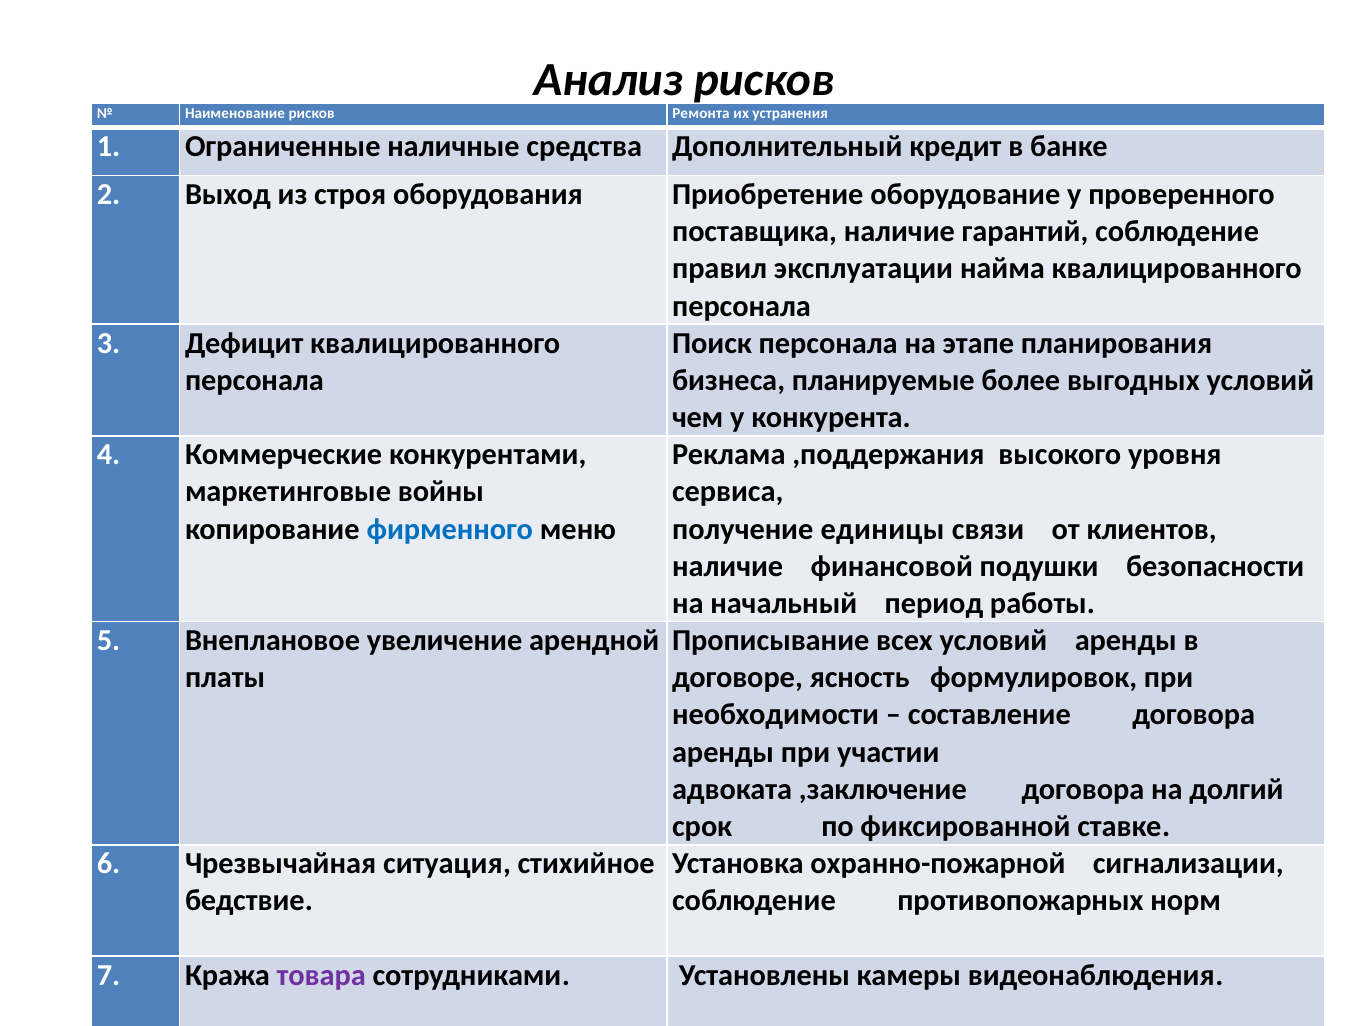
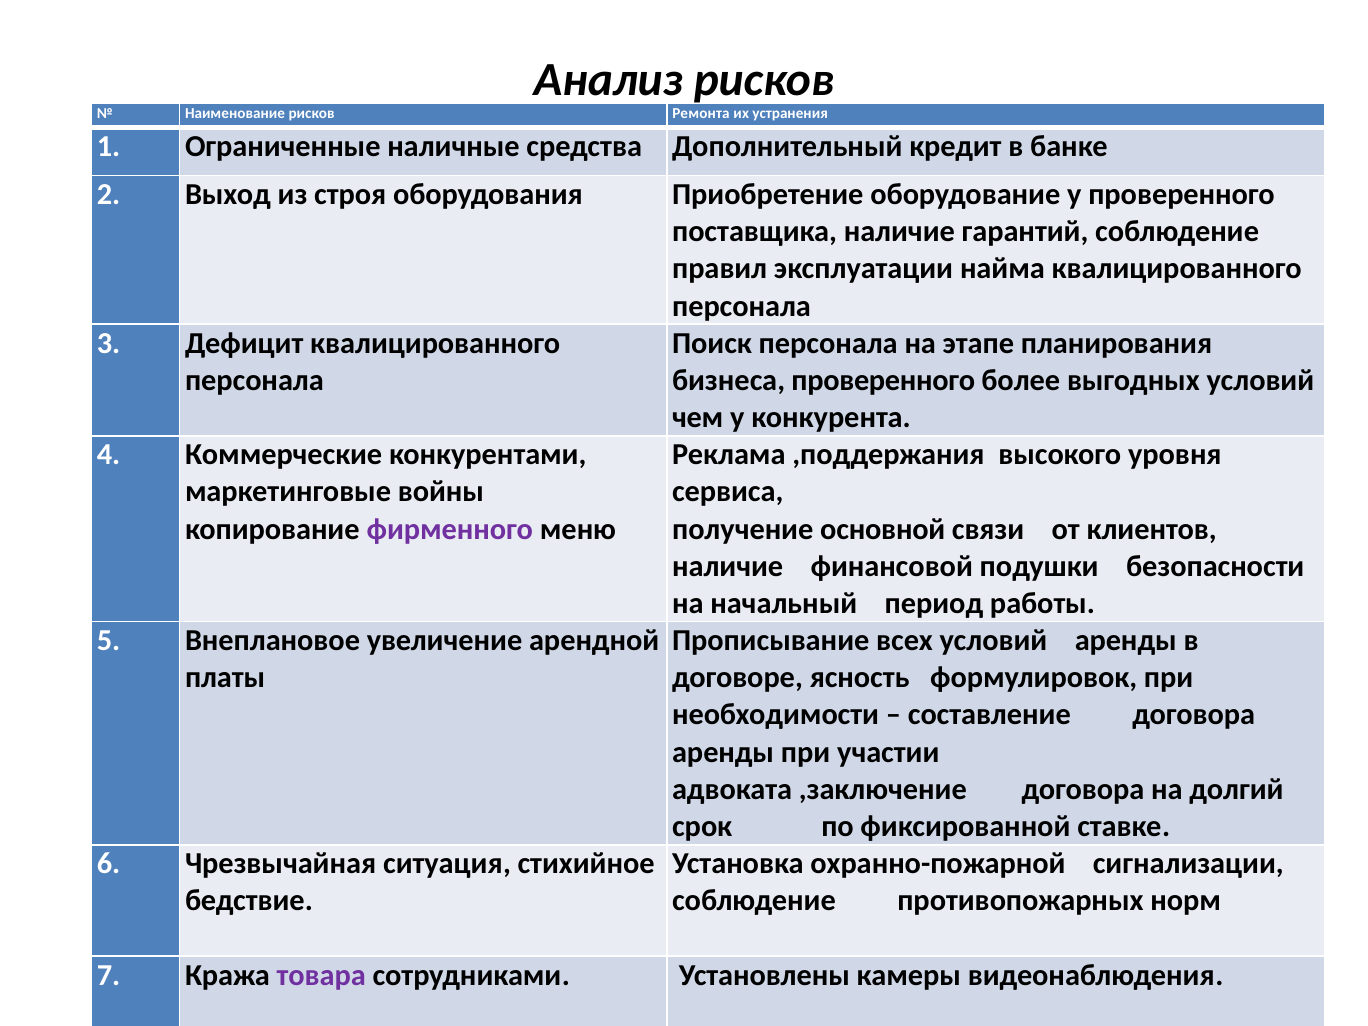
бизнеса планируемые: планируемые -> проверенного
фирменного colour: blue -> purple
единицы: единицы -> основной
